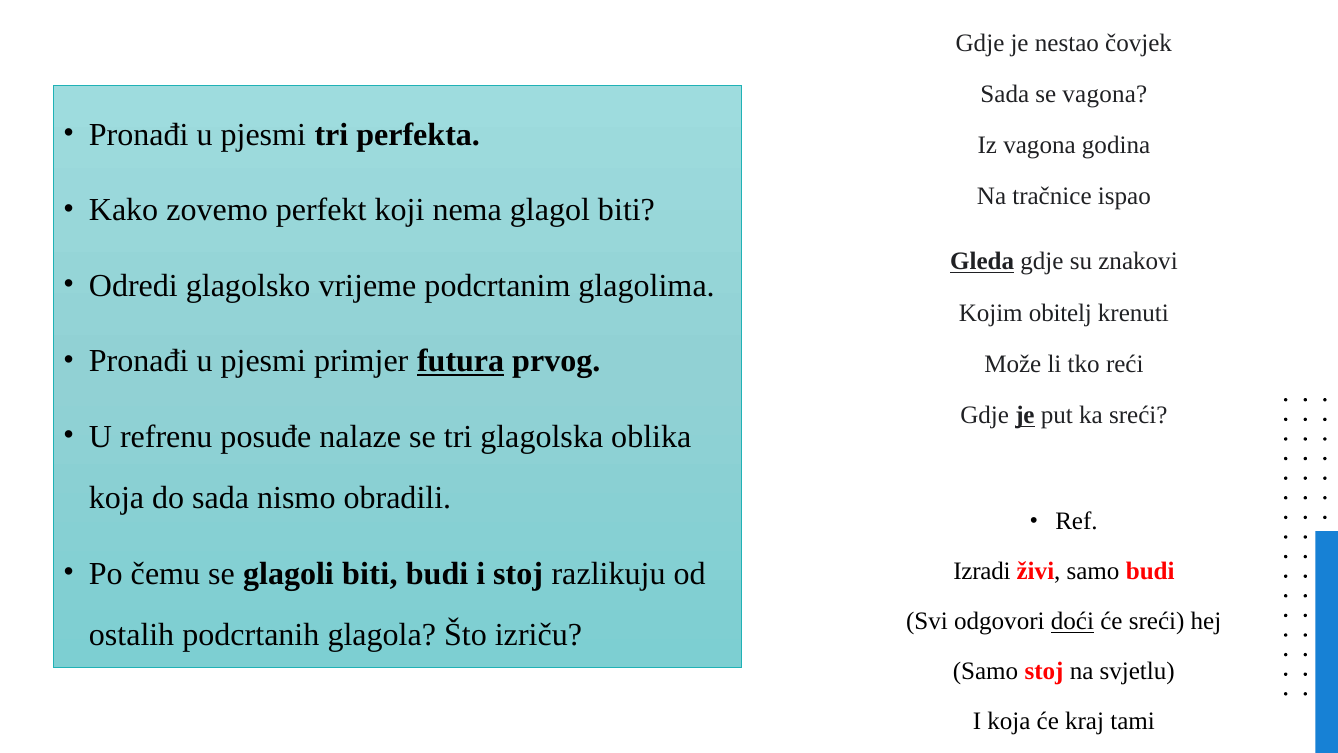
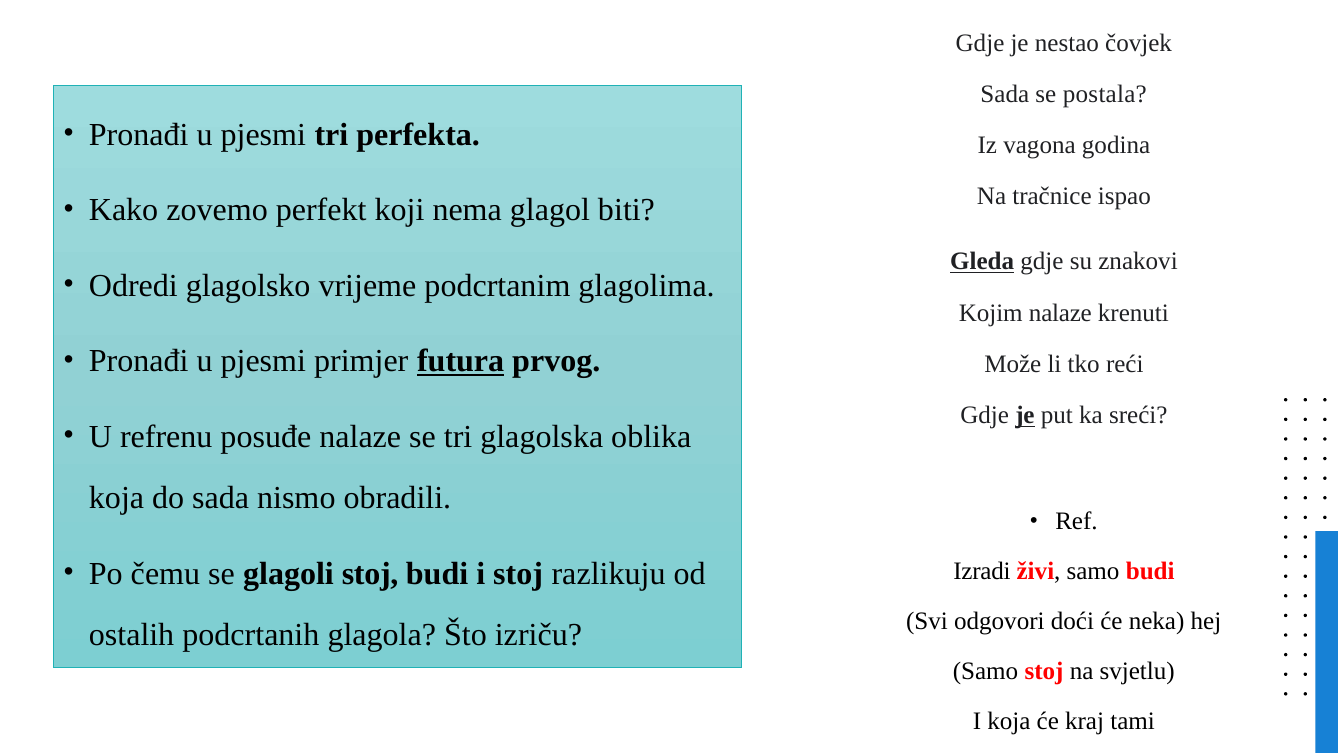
se vagona: vagona -> postala
Kojim obitelj: obitelj -> nalaze
glagoli biti: biti -> stoj
doći underline: present -> none
će sreći: sreći -> neka
